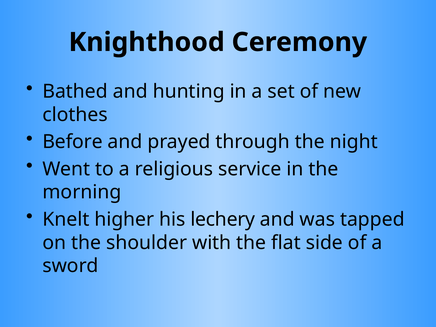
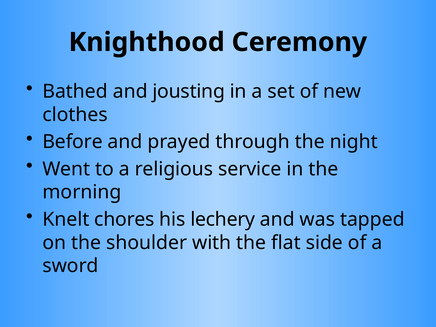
hunting: hunting -> jousting
higher: higher -> chores
